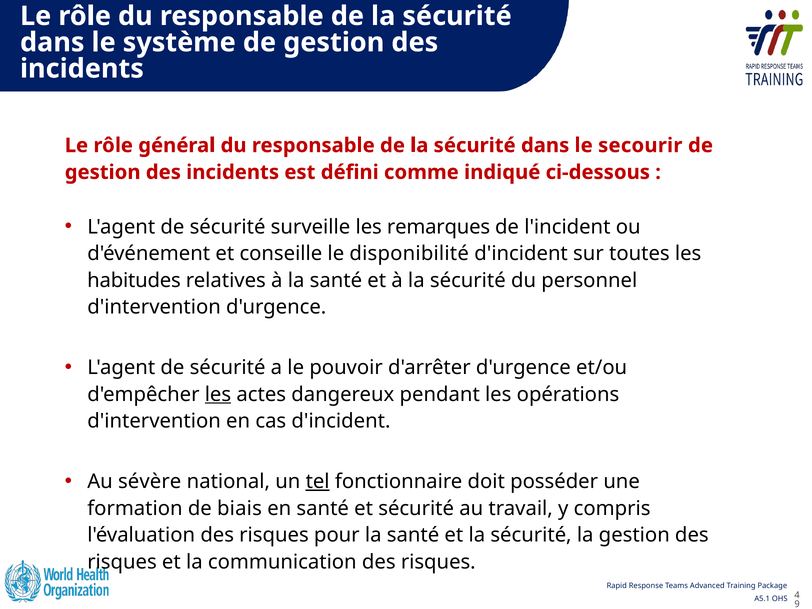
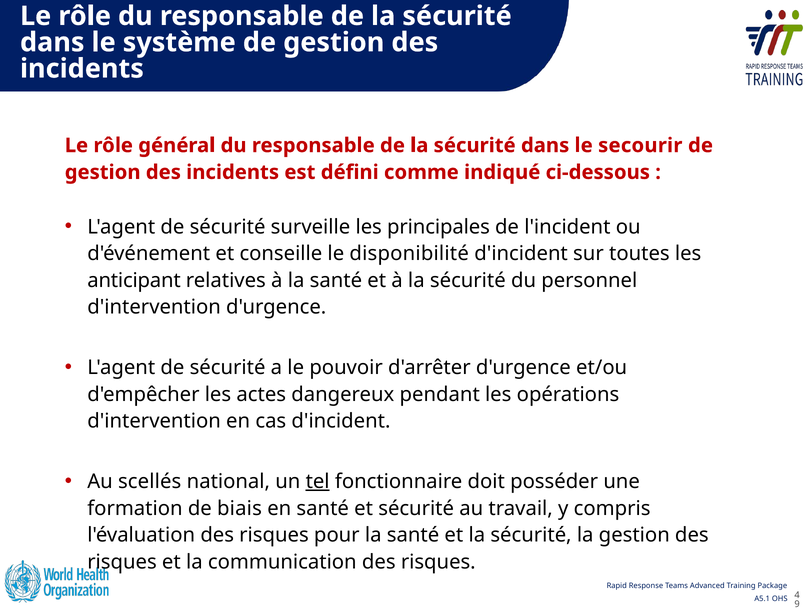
remarques: remarques -> principales
habitudes: habitudes -> anticipant
les at (218, 394) underline: present -> none
sévère: sévère -> scellés
